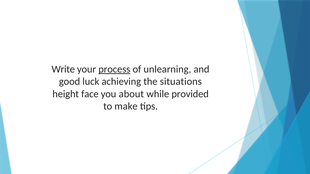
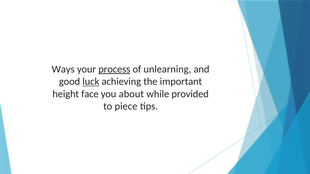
Write: Write -> Ways
luck underline: none -> present
situations: situations -> important
make: make -> piece
